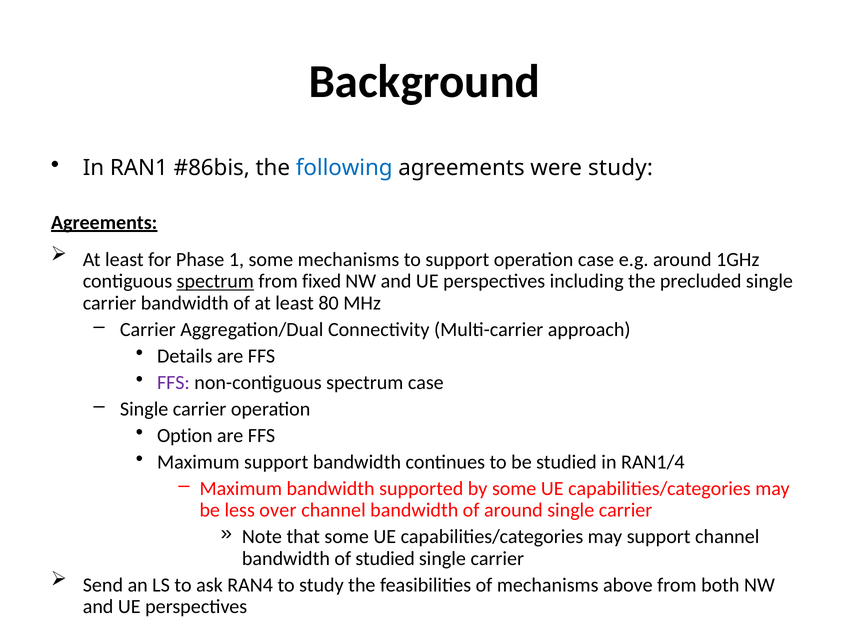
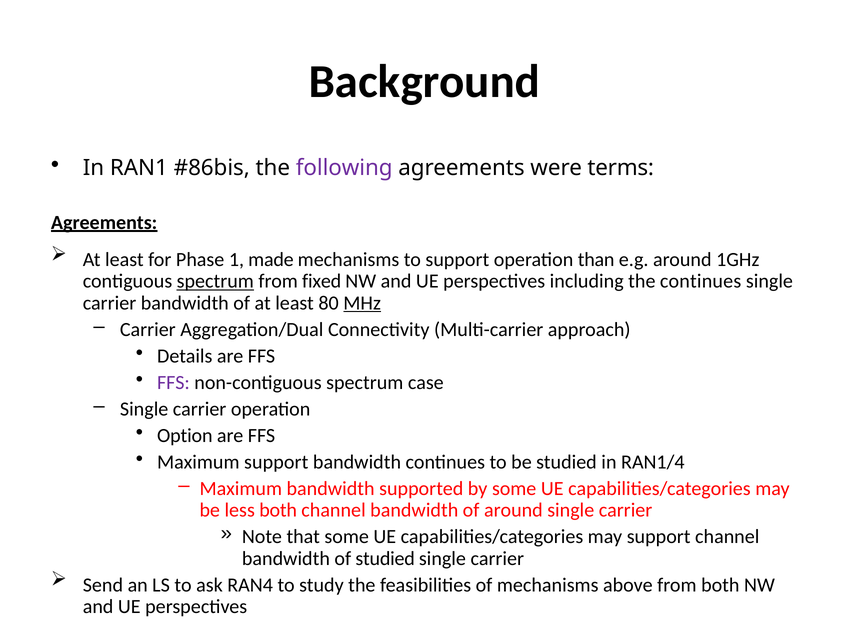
following colour: blue -> purple
were study: study -> terms
1 some: some -> made
operation case: case -> than
the precluded: precluded -> continues
MHz underline: none -> present
less over: over -> both
